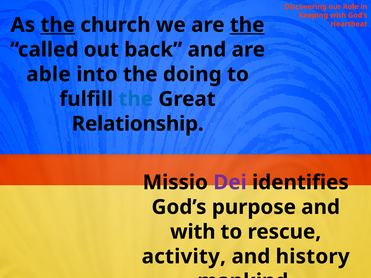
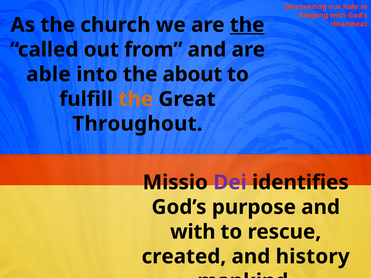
the at (58, 25) underline: present -> none
back: back -> from
doing: doing -> about
the at (136, 99) colour: blue -> orange
Relationship: Relationship -> Throughout
activity: activity -> created
